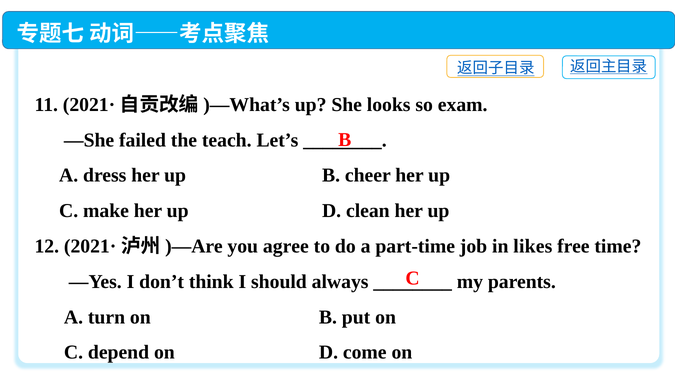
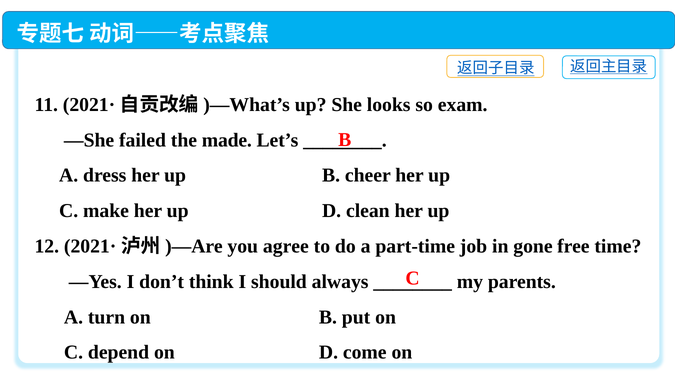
teach: teach -> made
likes: likes -> gone
